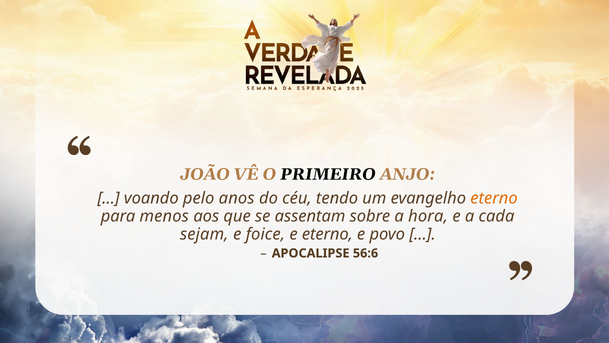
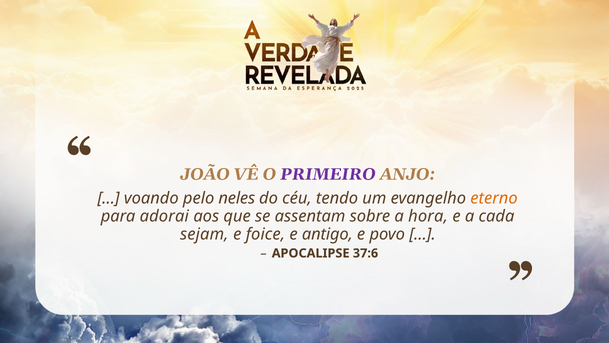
PRIMEIRO colour: black -> purple
anos: anos -> neles
menos: menos -> adorai
e eterno: eterno -> antigo
56:6: 56:6 -> 37:6
